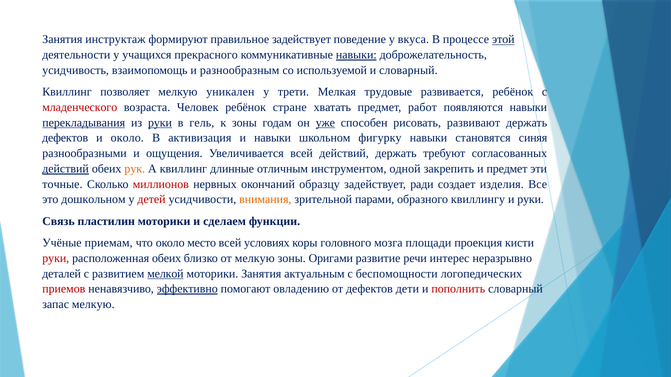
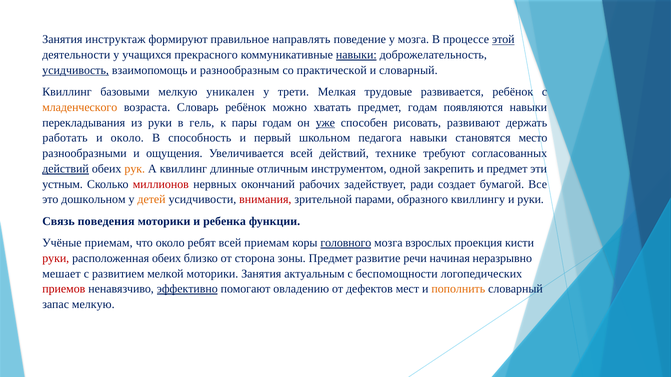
правильное задействует: задействует -> направлять
у вкуса: вкуса -> мозга
усидчивость underline: none -> present
используемой: используемой -> практической
позволяет: позволяет -> базовыми
младенческого colour: red -> orange
Человек: Человек -> Словарь
стране: стране -> можно
предмет работ: работ -> годам
перекладывания underline: present -> none
руки at (160, 123) underline: present -> none
к зоны: зоны -> пары
дефектов at (65, 138): дефектов -> работать
активизация: активизация -> способность
и навыки: навыки -> первый
фигурку: фигурку -> педагога
синяя: синяя -> место
действий держать: держать -> технике
точные: точные -> устным
образцу: образцу -> рабочих
изделия: изделия -> бумагой
детей colour: red -> orange
внимания colour: orange -> red
пластилин: пластилин -> поведения
сделаем: сделаем -> ребенка
место: место -> ребят
всей условиях: условиях -> приемам
головного underline: none -> present
площади: площади -> взрослых
от мелкую: мелкую -> сторона
зоны Оригами: Оригами -> Предмет
интерес: интерес -> начиная
деталей: деталей -> мешает
мелкой underline: present -> none
дети: дети -> мест
пополнить colour: red -> orange
